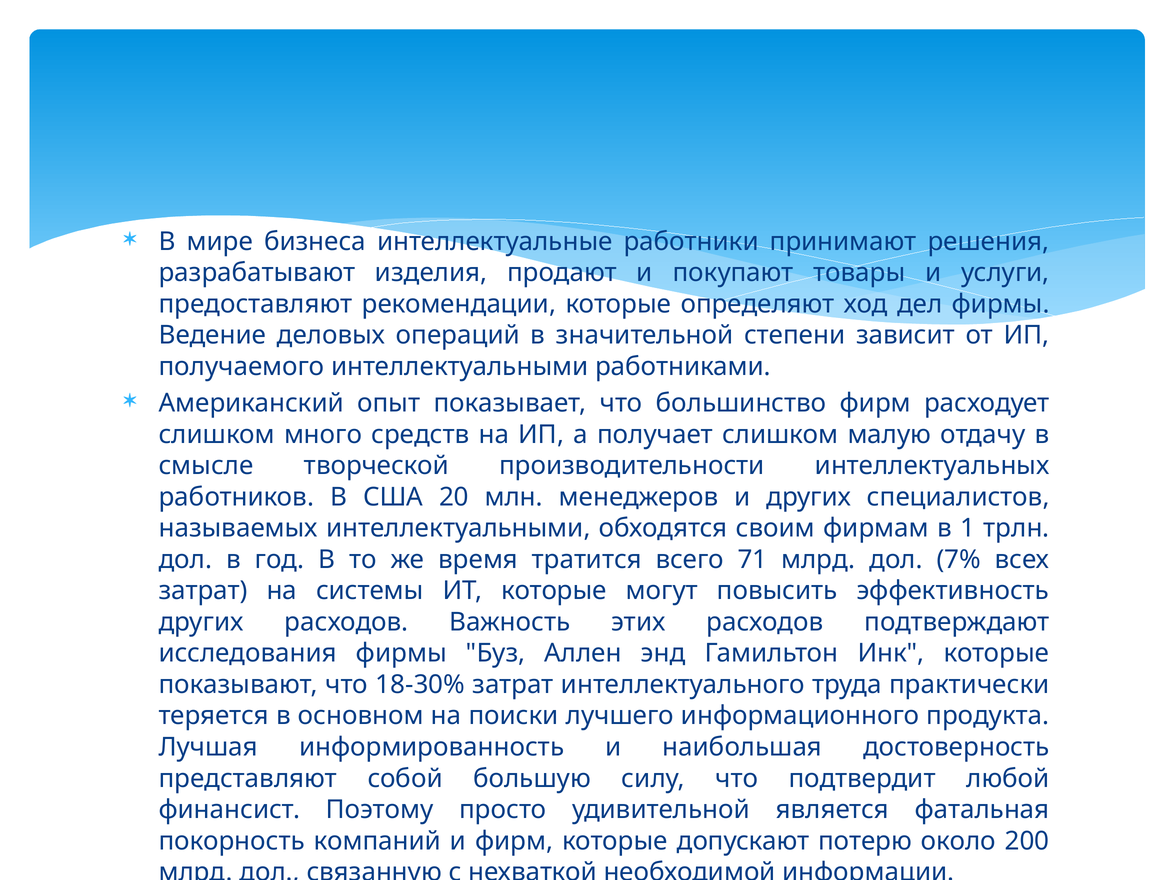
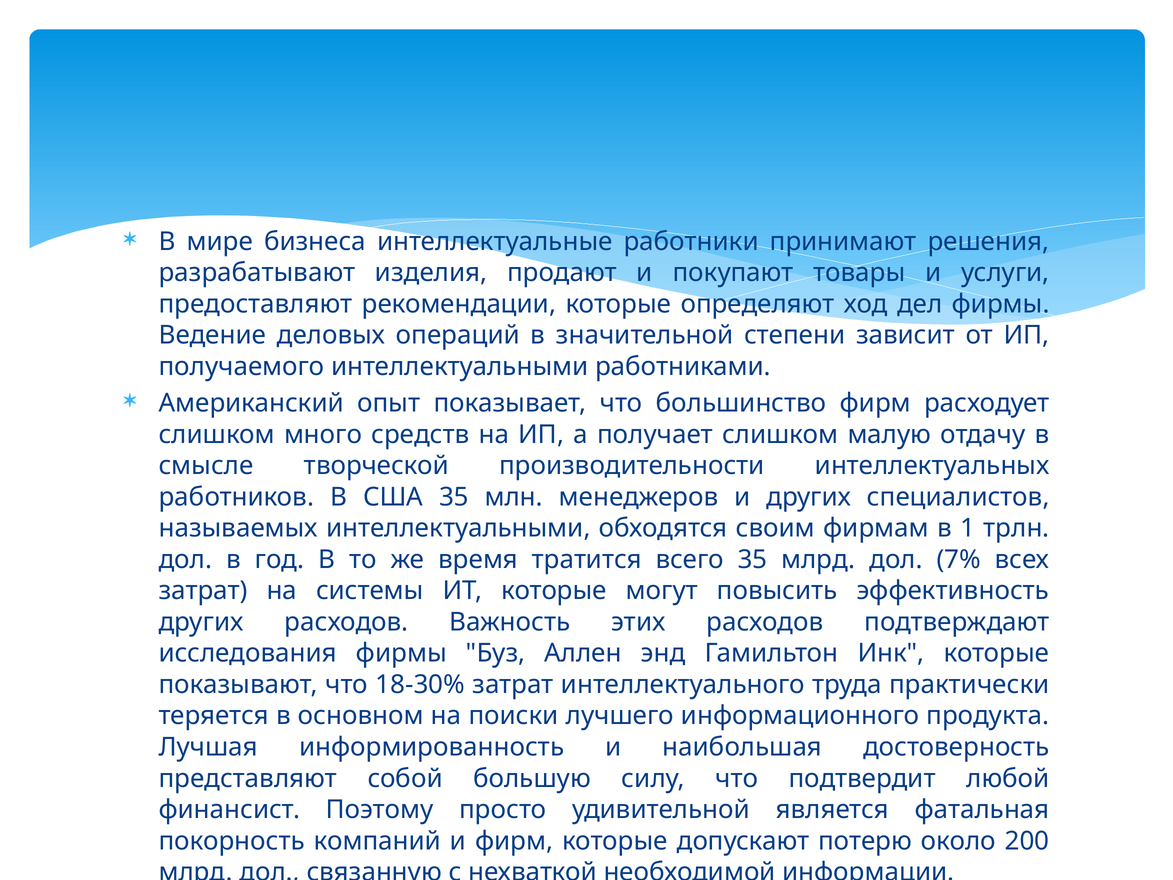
США 20: 20 -> 35
всего 71: 71 -> 35
